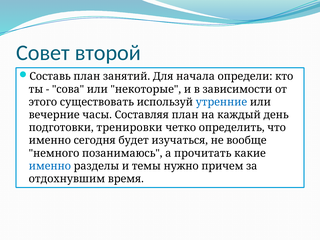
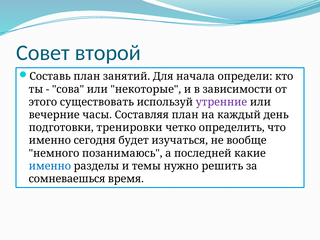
утренние colour: blue -> purple
прочитать: прочитать -> последней
причем: причем -> решить
отдохнувшим: отдохнувшим -> сомневаешься
